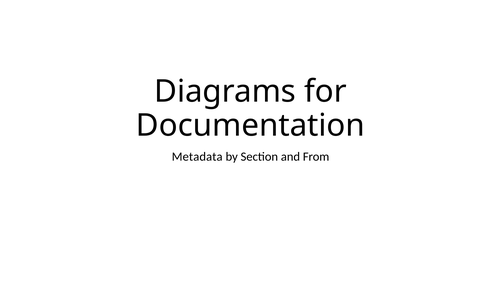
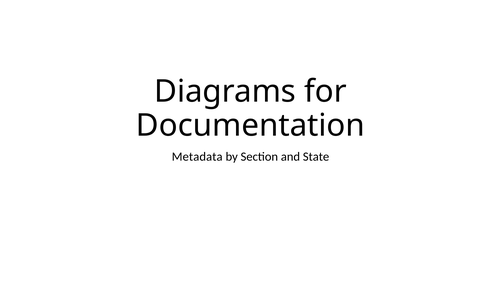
From: From -> State
